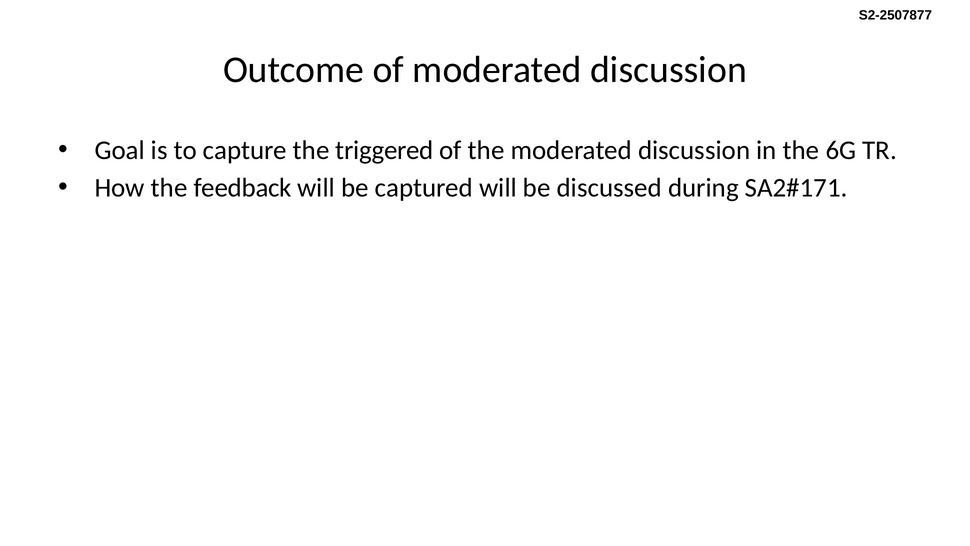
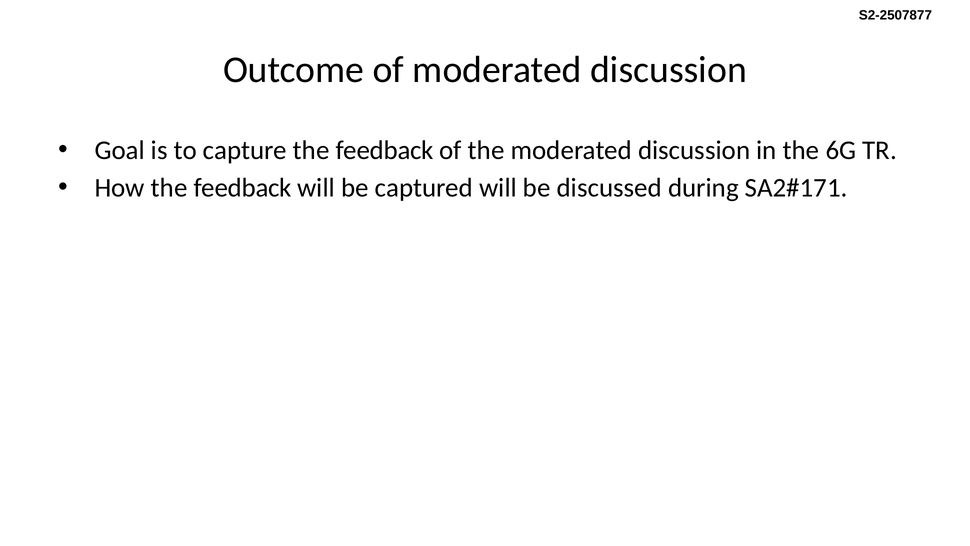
capture the triggered: triggered -> feedback
